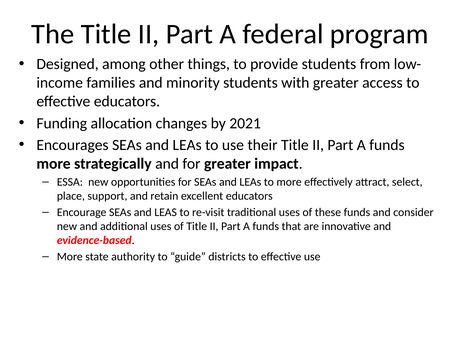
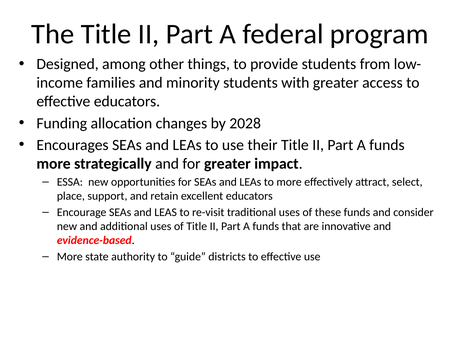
2021: 2021 -> 2028
